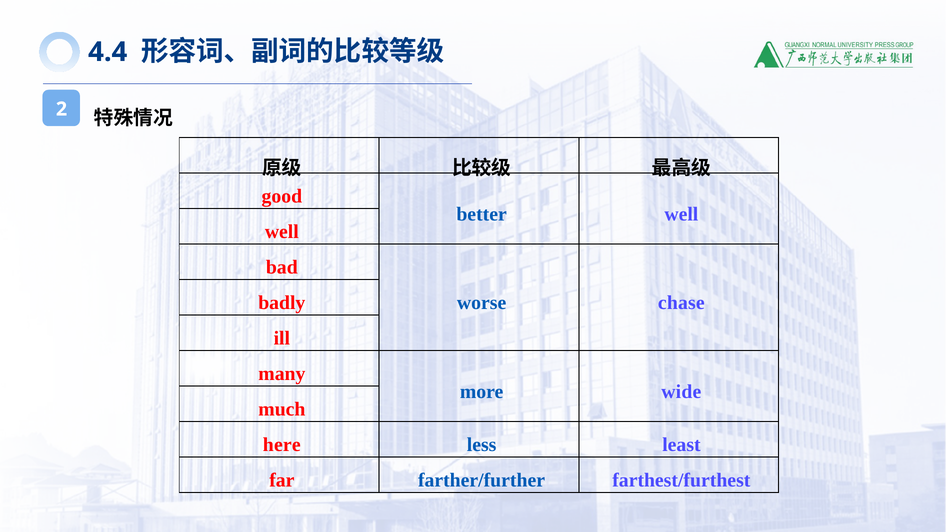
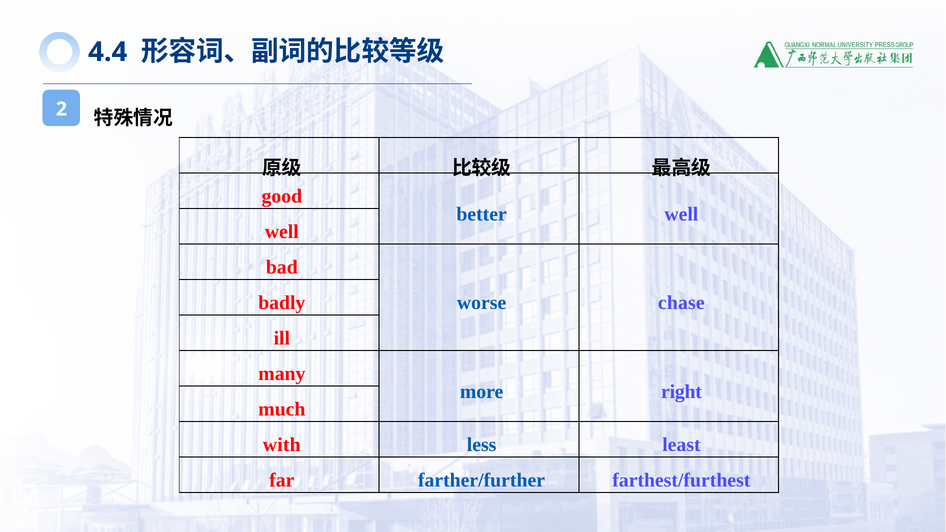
wide: wide -> right
here: here -> with
